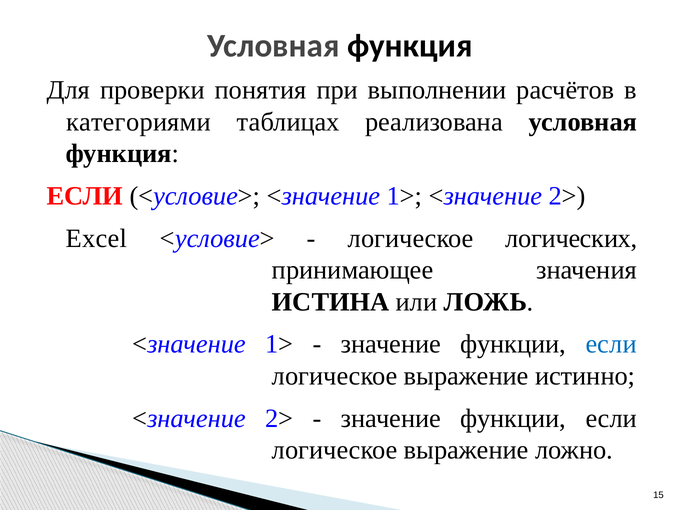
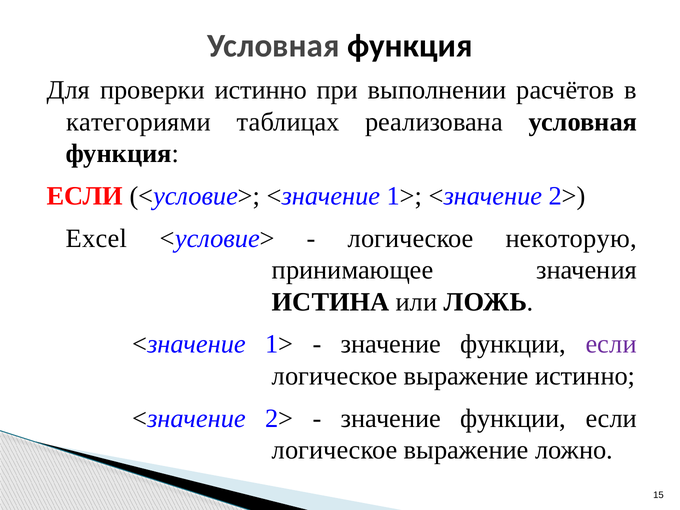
проверки понятия: понятия -> истинно
логических: логических -> некоторую
если at (611, 344) colour: blue -> purple
